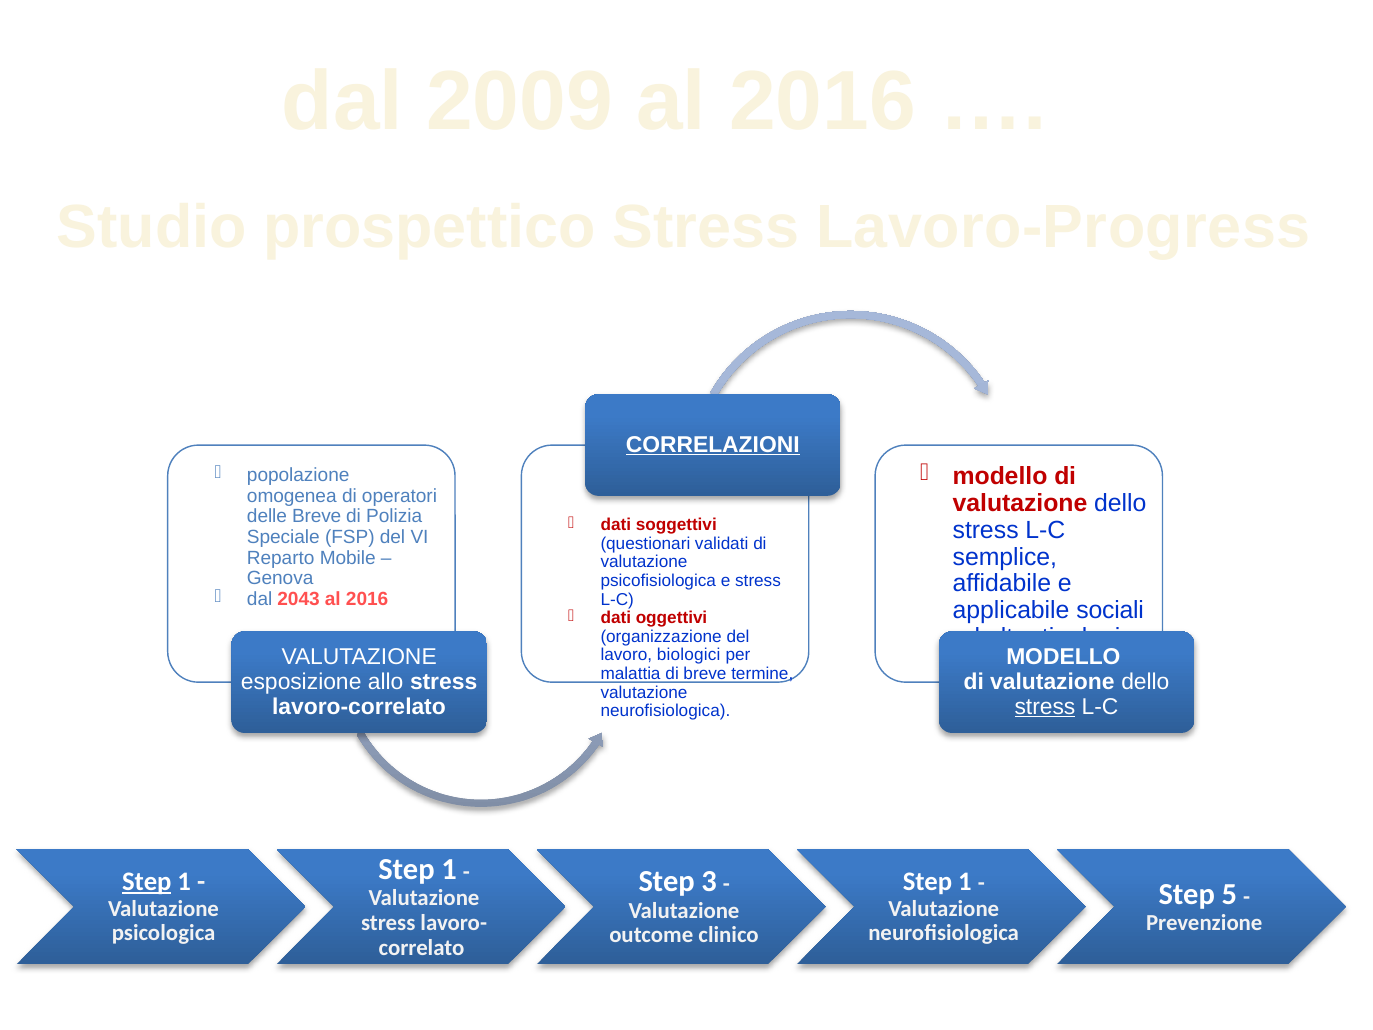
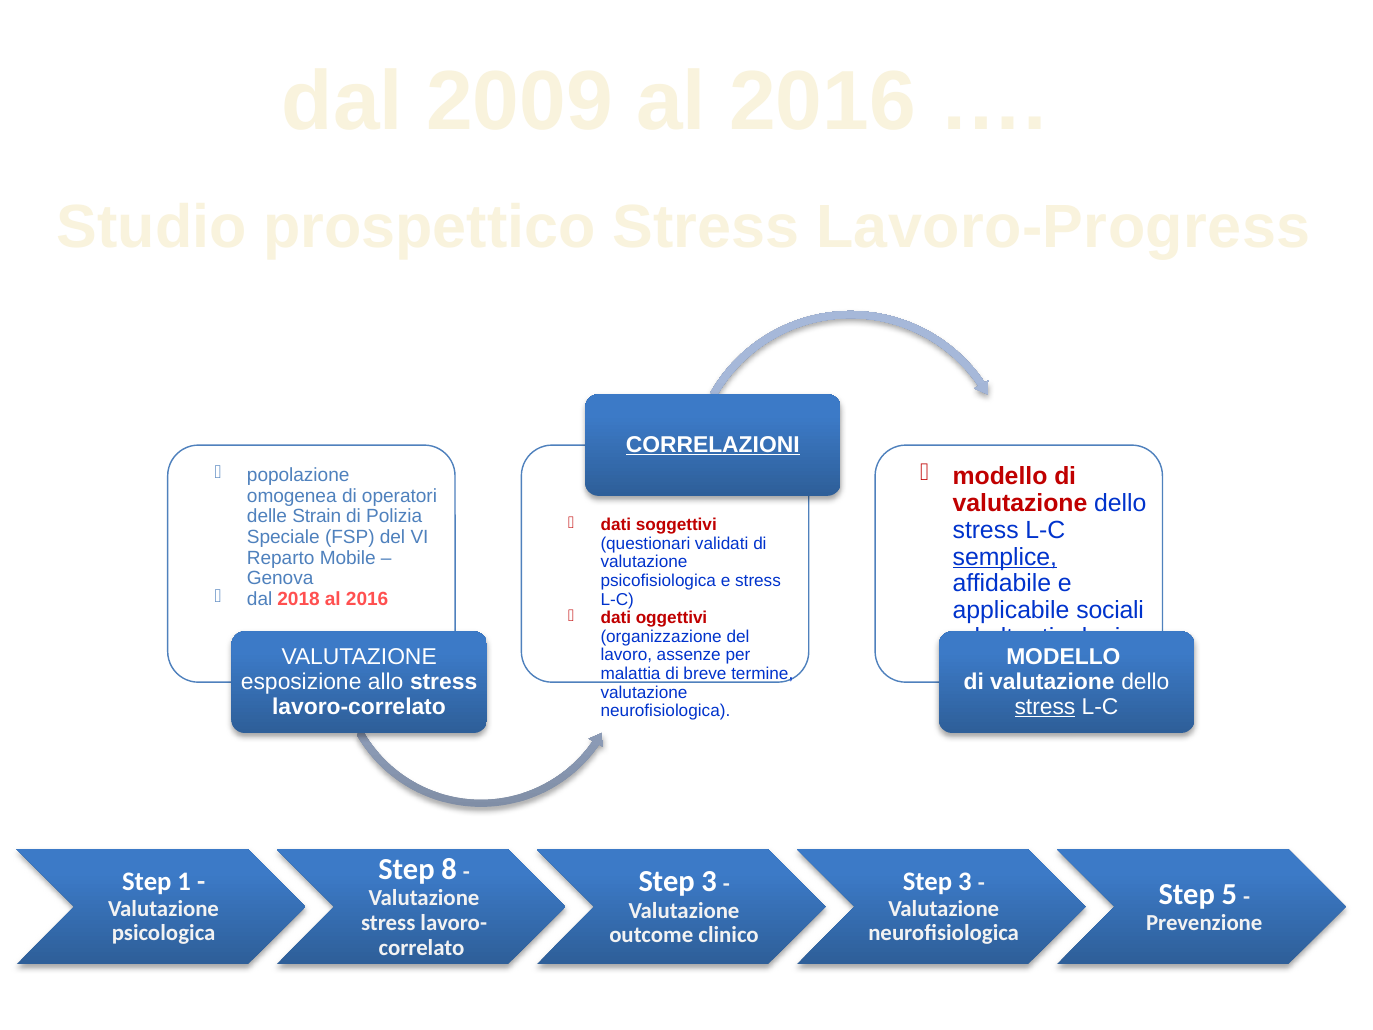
delle Breve: Breve -> Strain
semplice underline: none -> present
2043: 2043 -> 2018
biologici: biologici -> assenze
1 at (449, 869): 1 -> 8
Step at (147, 882) underline: present -> none
1 at (965, 882): 1 -> 3
